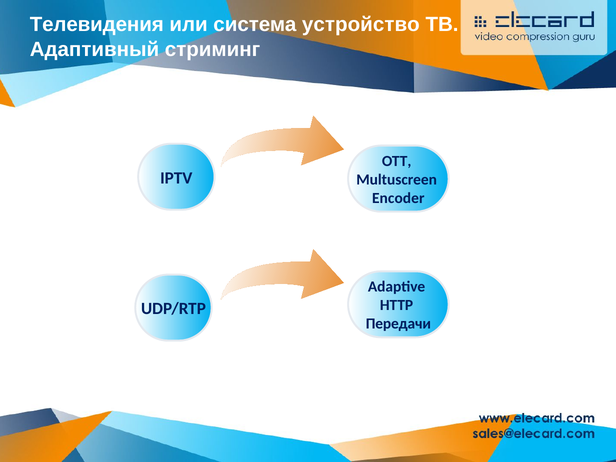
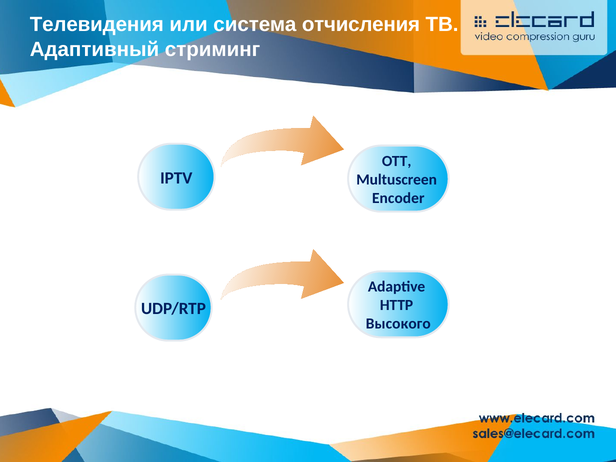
устройство: устройство -> отчисления
Передачи: Передачи -> Высокого
